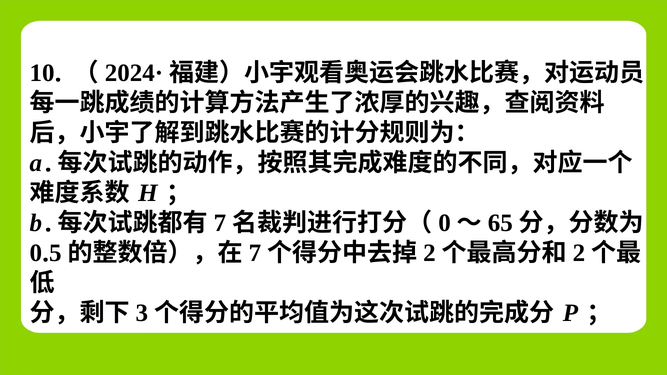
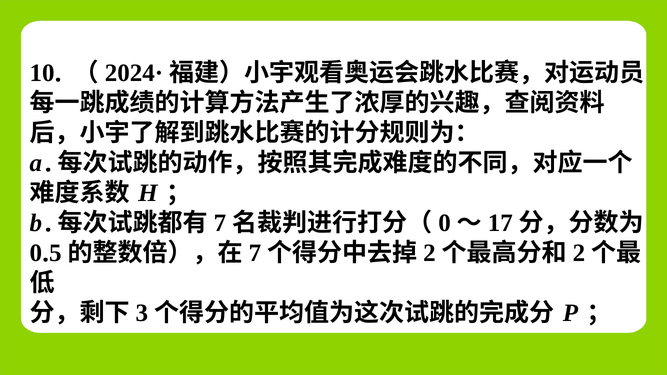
65: 65 -> 17
